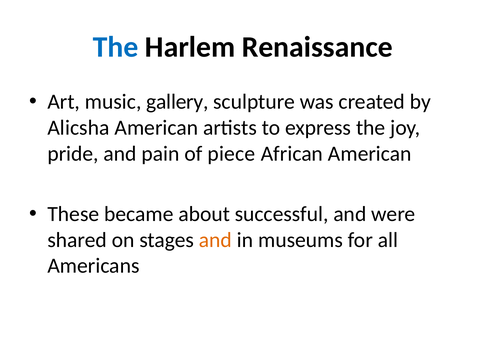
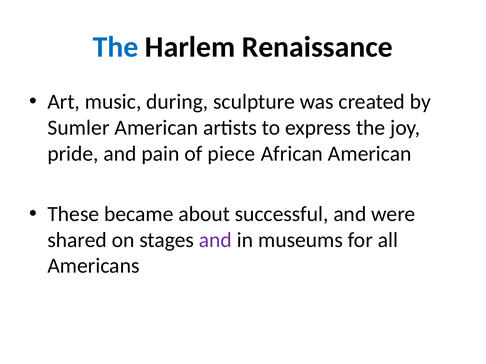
gallery: gallery -> during
Alicsha: Alicsha -> Sumler
and at (215, 240) colour: orange -> purple
